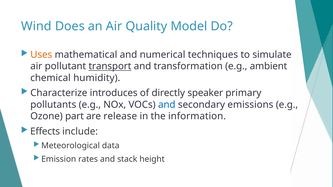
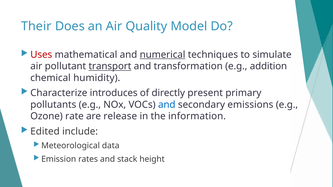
Wind: Wind -> Their
Uses colour: orange -> red
numerical underline: none -> present
ambient: ambient -> addition
speaker: speaker -> present
part: part -> rate
Effects: Effects -> Edited
